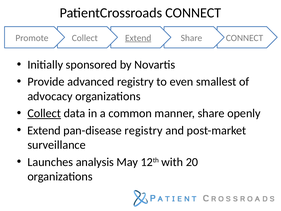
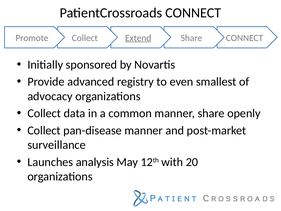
Collect at (44, 113) underline: present -> none
Extend at (44, 130): Extend -> Collect
pan-disease registry: registry -> manner
